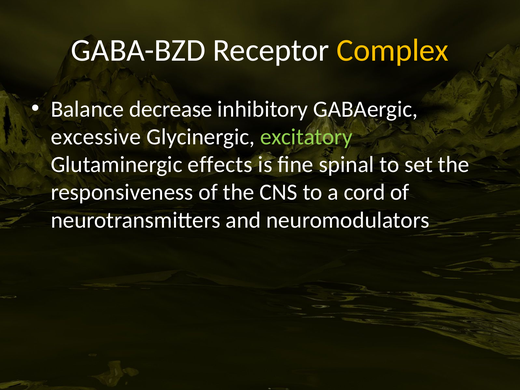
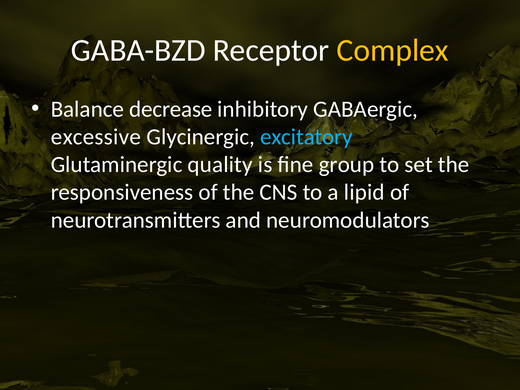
excitatory colour: light green -> light blue
effects: effects -> quality
spinal: spinal -> group
cord: cord -> lipid
